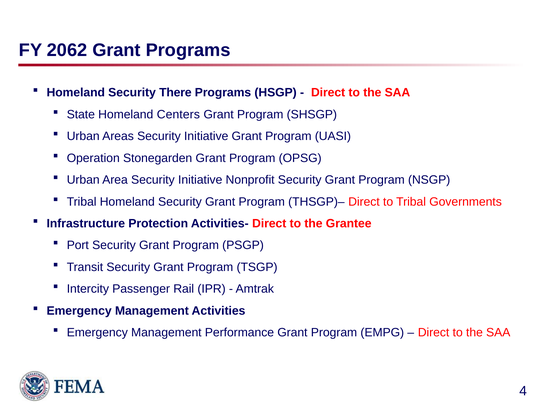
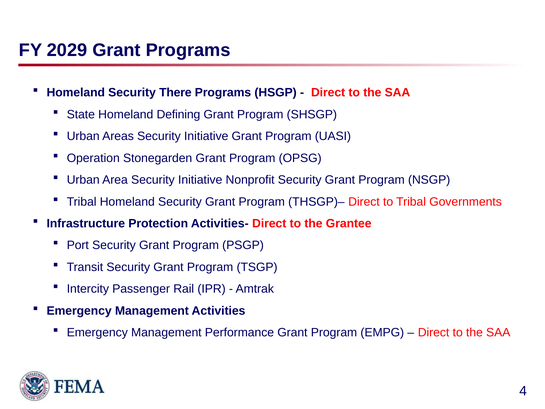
2062: 2062 -> 2029
Centers: Centers -> Defining
